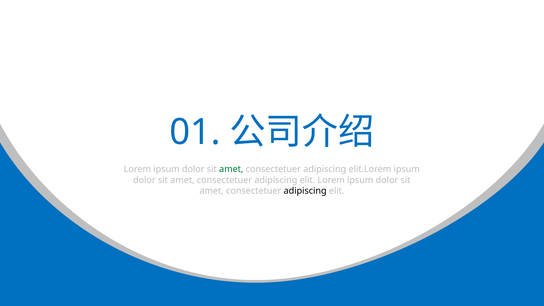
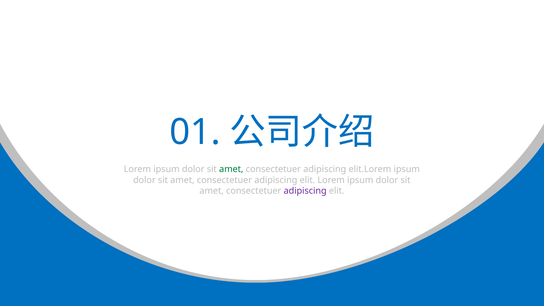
adipiscing at (305, 191) colour: black -> purple
